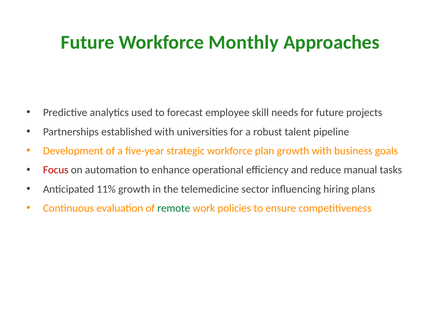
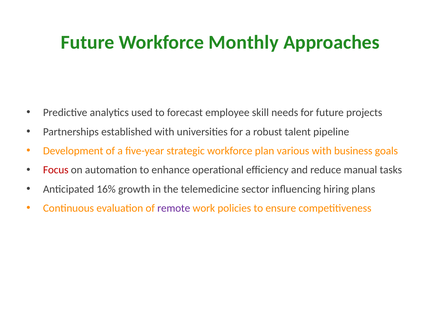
plan growth: growth -> various
11%: 11% -> 16%
remote colour: green -> purple
